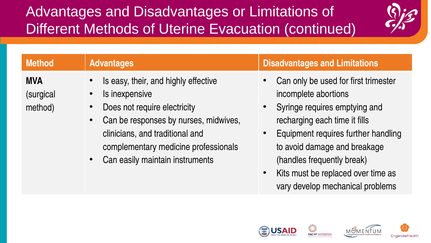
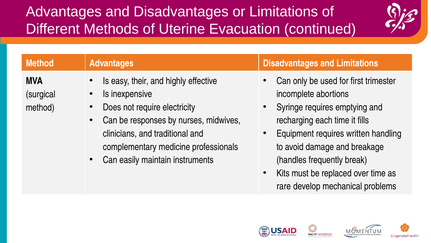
further: further -> written
vary: vary -> rare
